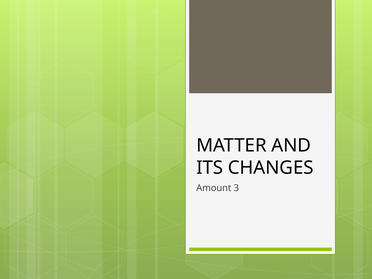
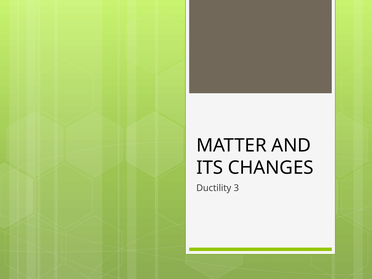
Amount: Amount -> Ductility
